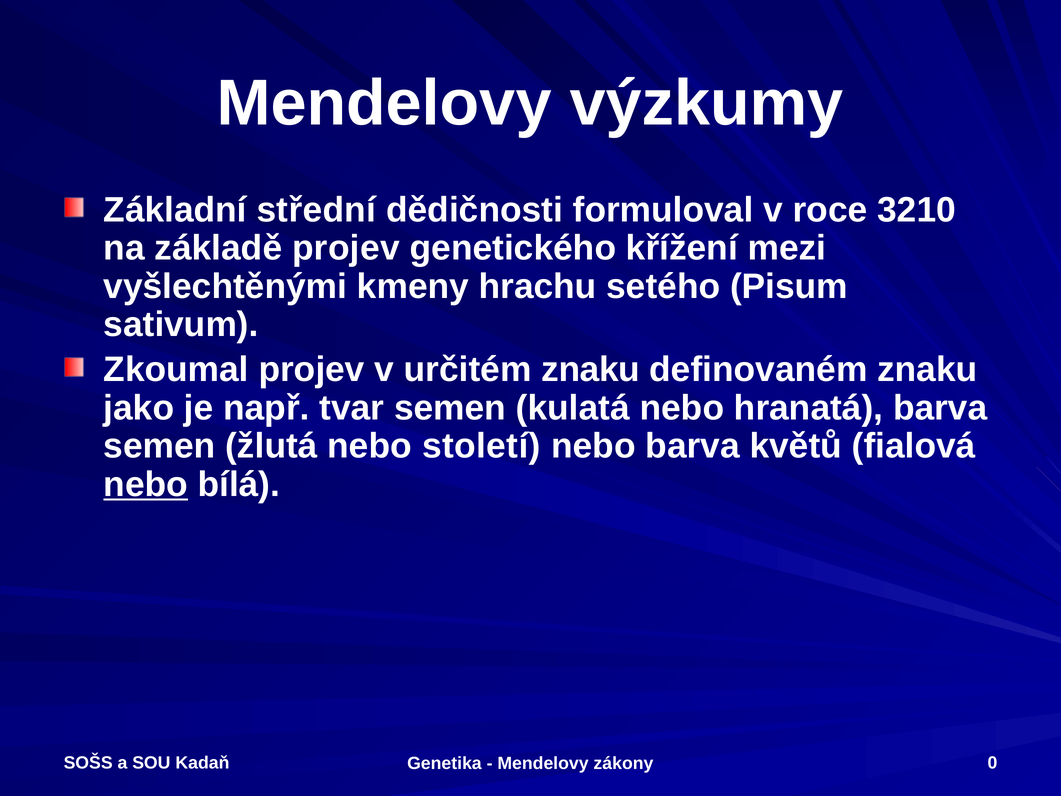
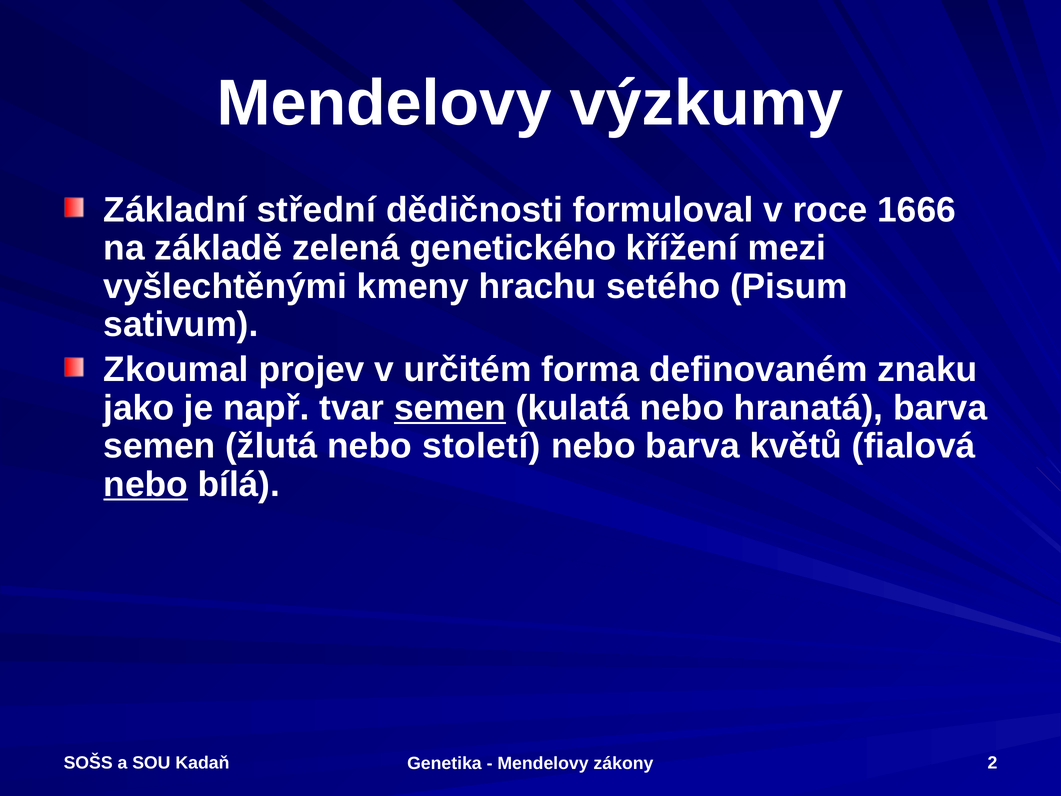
3210: 3210 -> 1666
základě projev: projev -> zelená
určitém znaku: znaku -> forma
semen at (450, 408) underline: none -> present
0: 0 -> 2
